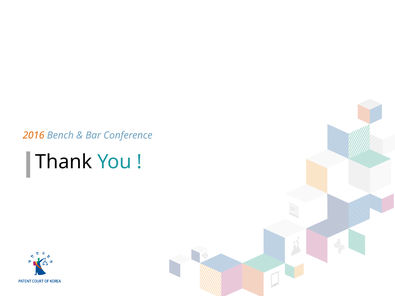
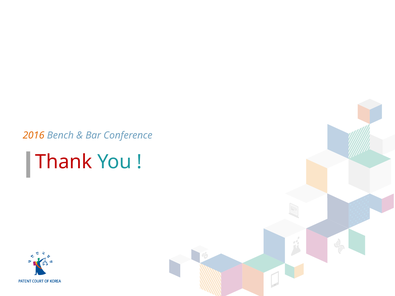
Thank colour: black -> red
